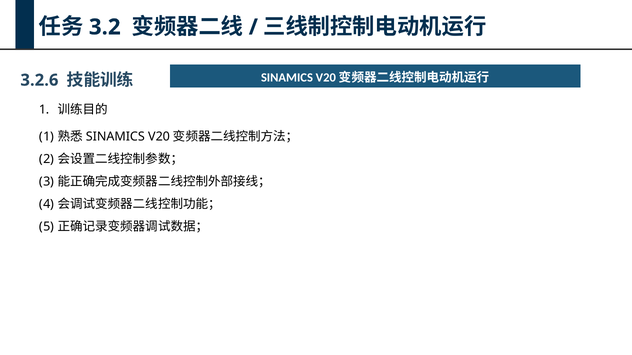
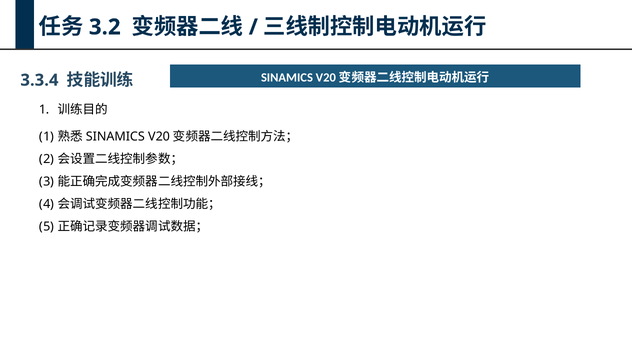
3.2.6: 3.2.6 -> 3.3.4
